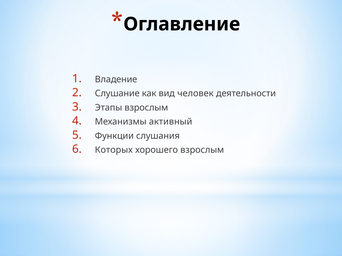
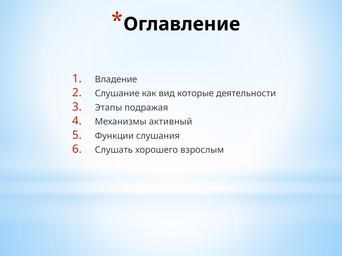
человек: человек -> которые
Этапы взрослым: взрослым -> подражая
Которых: Которых -> Слушать
